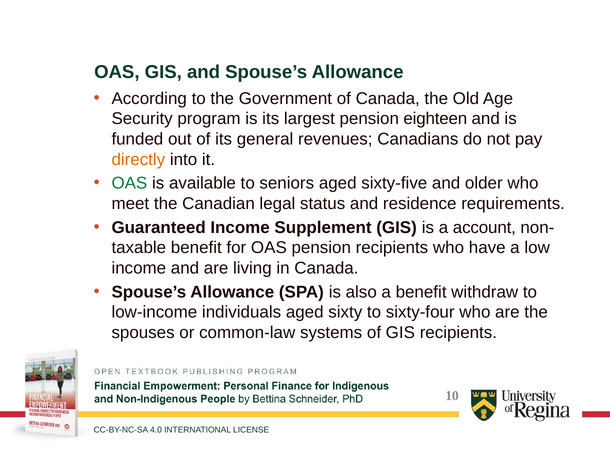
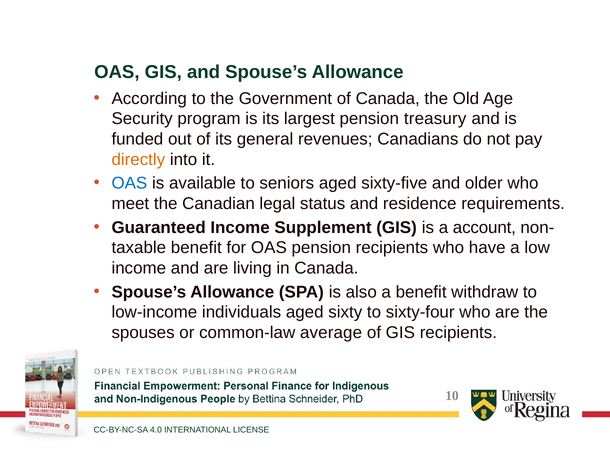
eighteen: eighteen -> treasury
OAS at (129, 183) colour: green -> blue
systems: systems -> average
